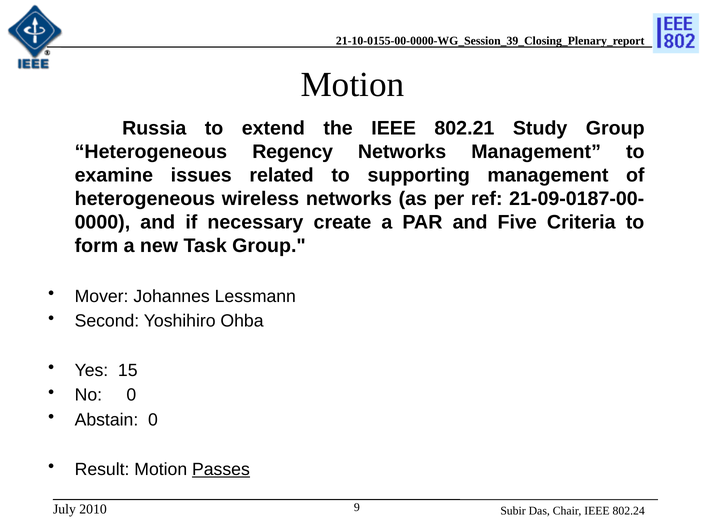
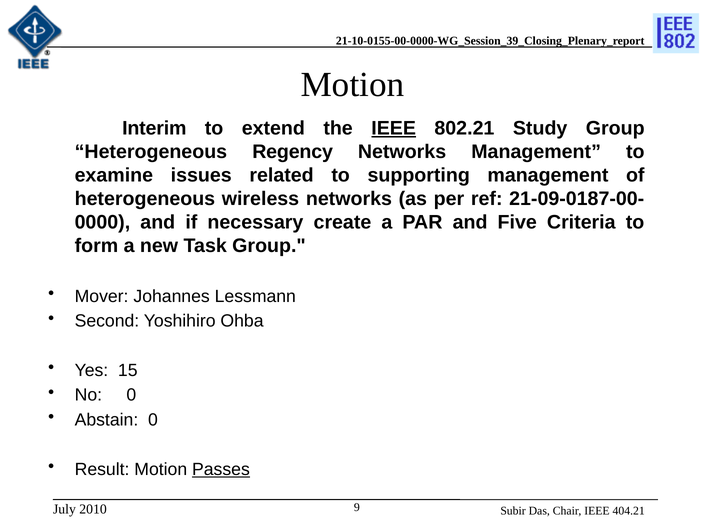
Russia: Russia -> Interim
IEEE at (394, 128) underline: none -> present
802.24: 802.24 -> 404.21
